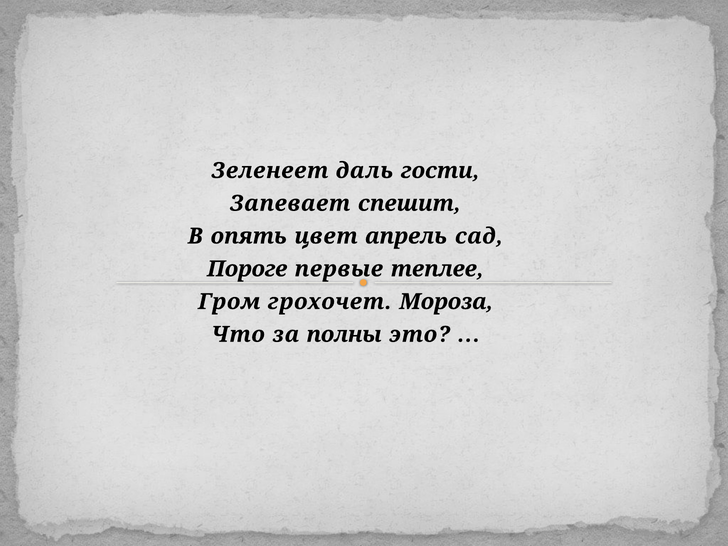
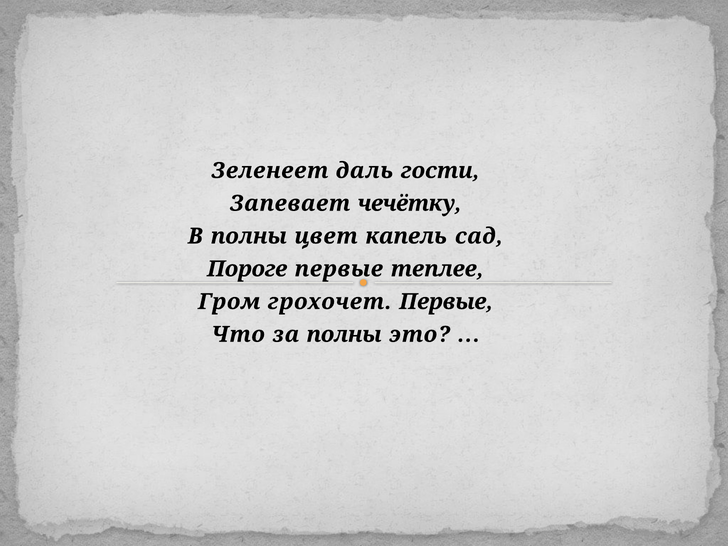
спешит: спешит -> чечётку
В опять: опять -> полны
апрель: апрель -> капель
грохочет Мороза: Мороза -> Первые
